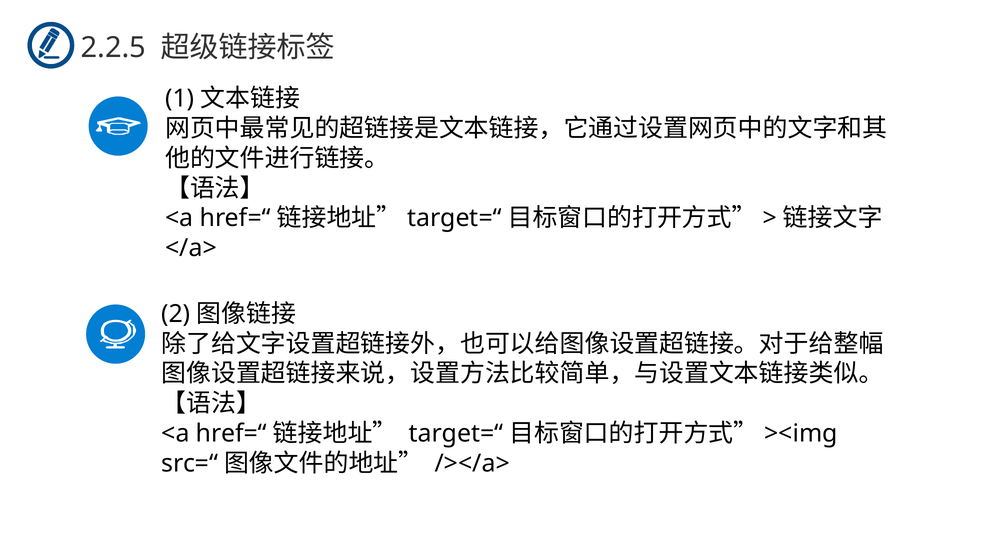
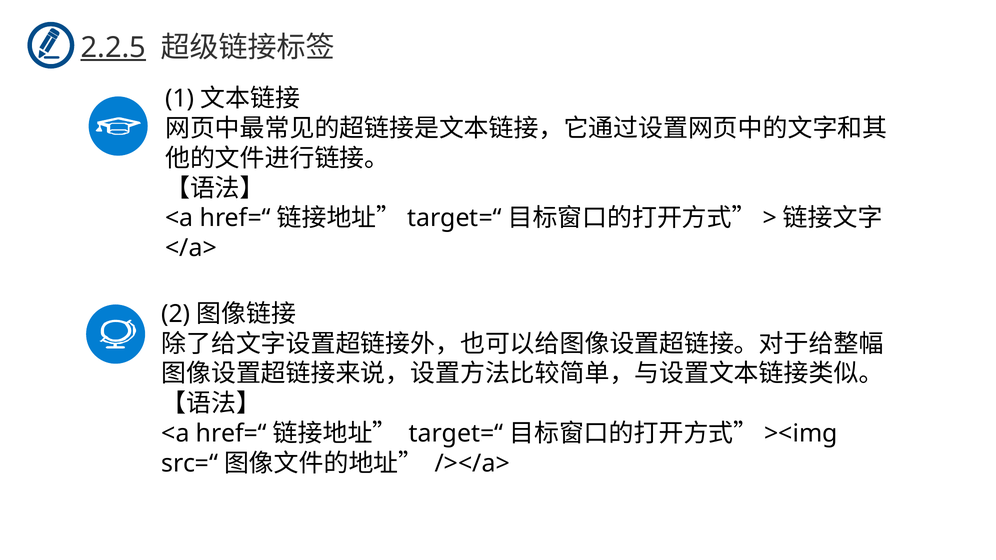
2.2.5 underline: none -> present
